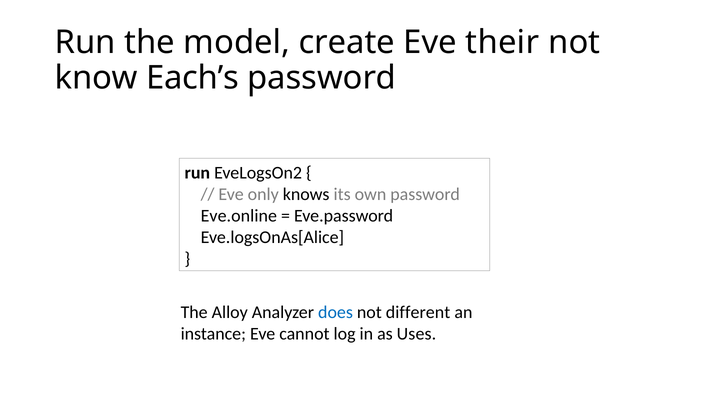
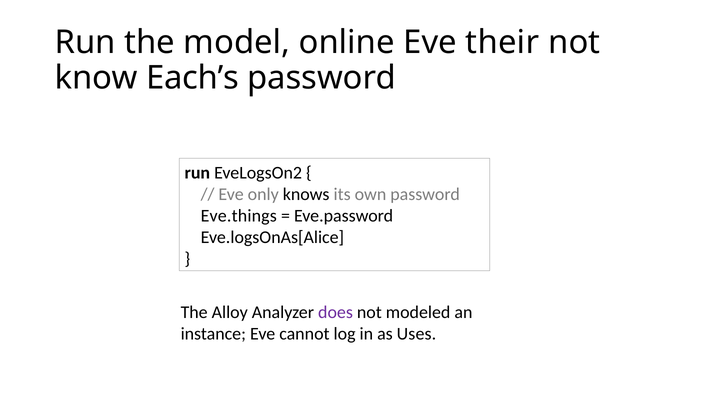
create: create -> online
Eve.online: Eve.online -> Eve.things
does colour: blue -> purple
different: different -> modeled
